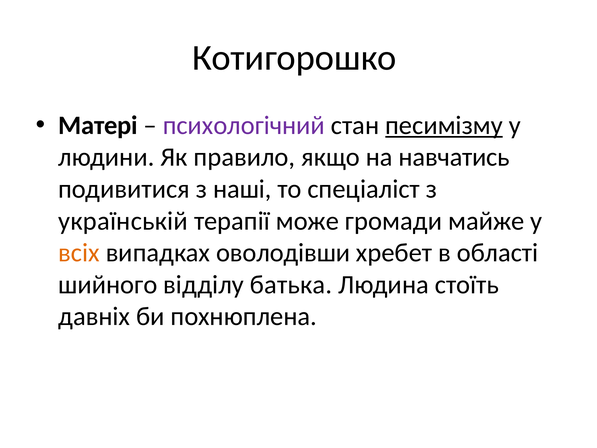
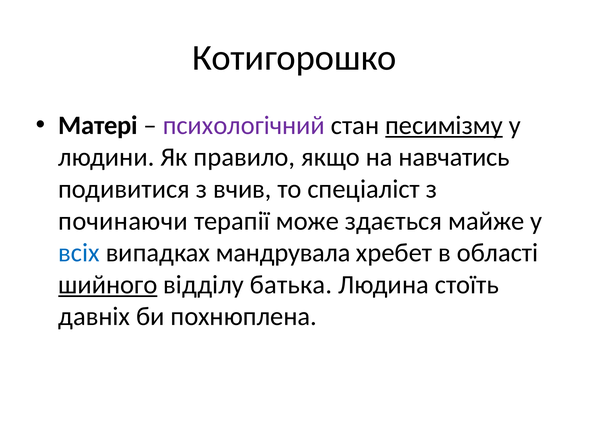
наші: наші -> вчив
українській: українській -> починаючи
громади: громади -> здається
всіх colour: orange -> blue
оволодівши: оволодівши -> мандрувала
шийного underline: none -> present
